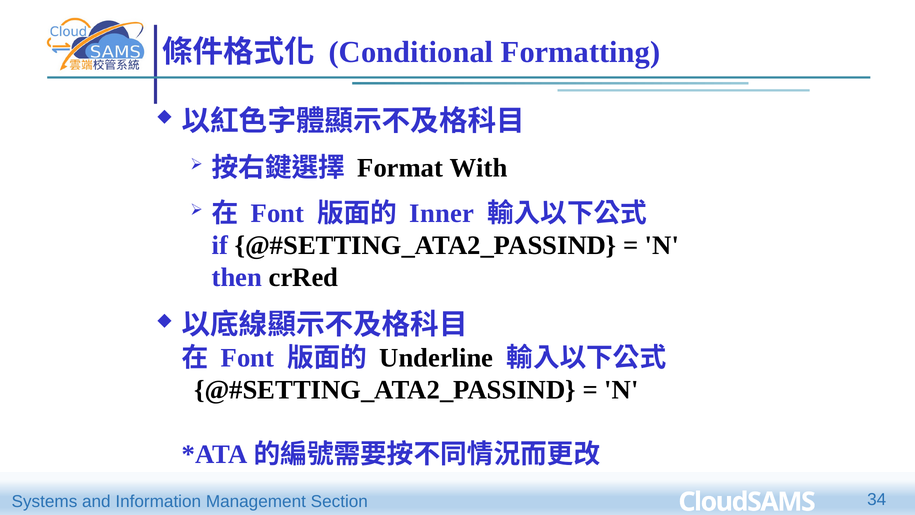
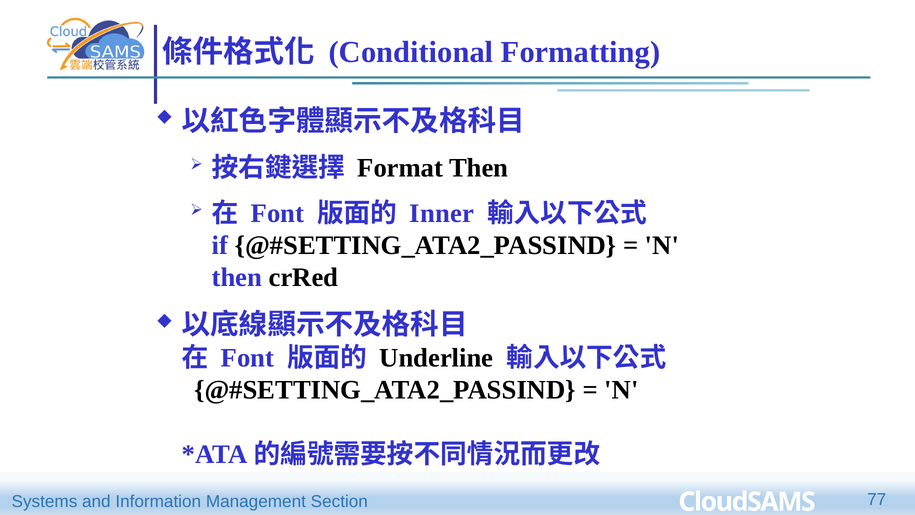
Format With: With -> Then
34: 34 -> 77
